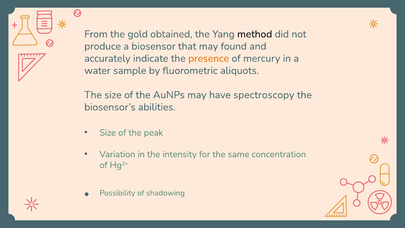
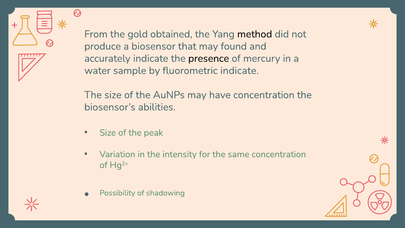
presence colour: orange -> black
fluorometric aliquots: aliquots -> indicate
have spectroscopy: spectroscopy -> concentration
